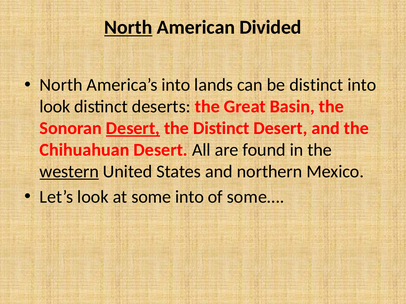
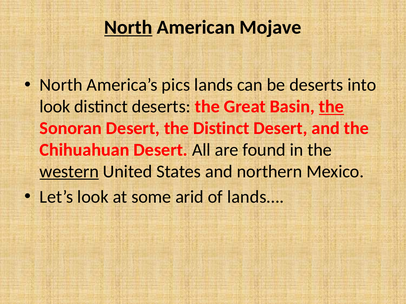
Divided: Divided -> Mojave
America’s into: into -> pics
be distinct: distinct -> deserts
the at (331, 107) underline: none -> present
Desert at (133, 128) underline: present -> none
some into: into -> arid
some…: some… -> lands…
